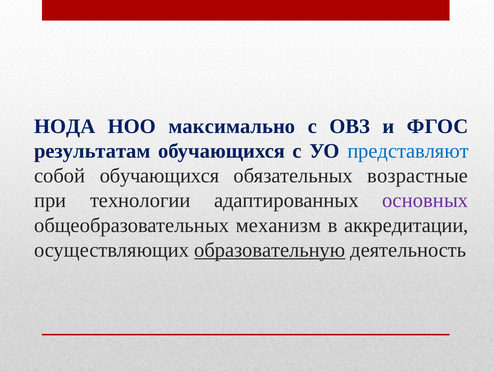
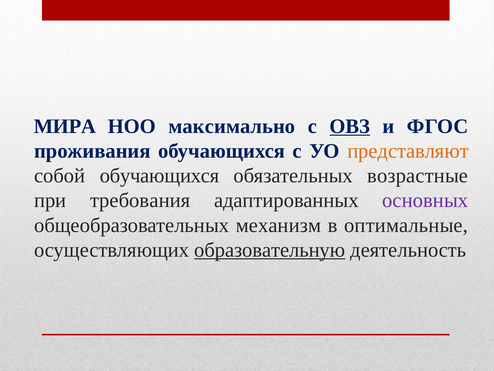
НОДА: НОДА -> МИРА
ОВЗ underline: none -> present
результатам: результатам -> проживания
представляют colour: blue -> orange
технологии: технологии -> требования
аккредитации: аккредитации -> оптимальные
